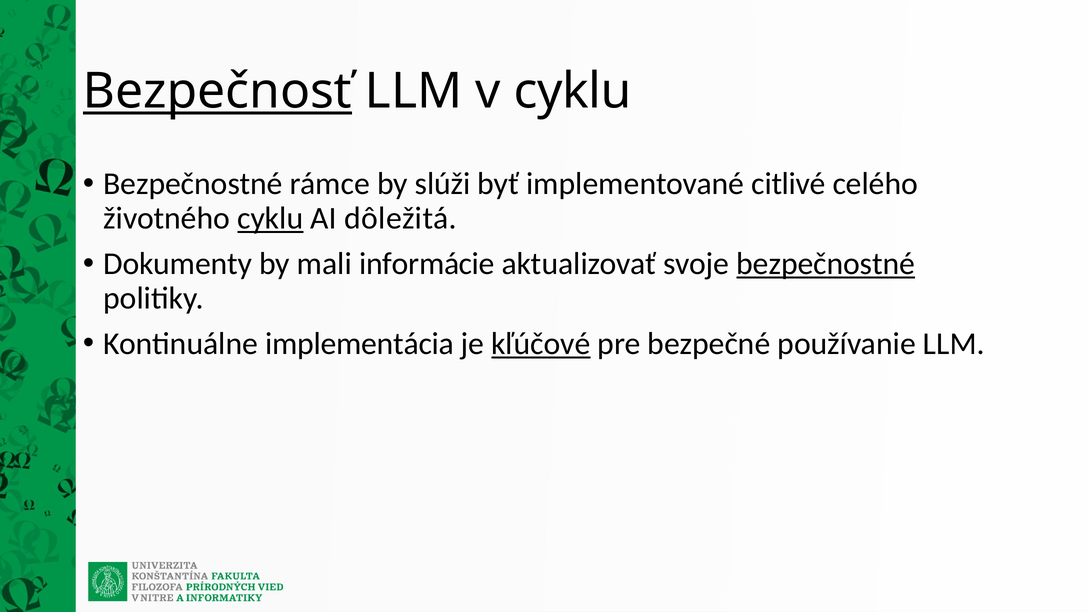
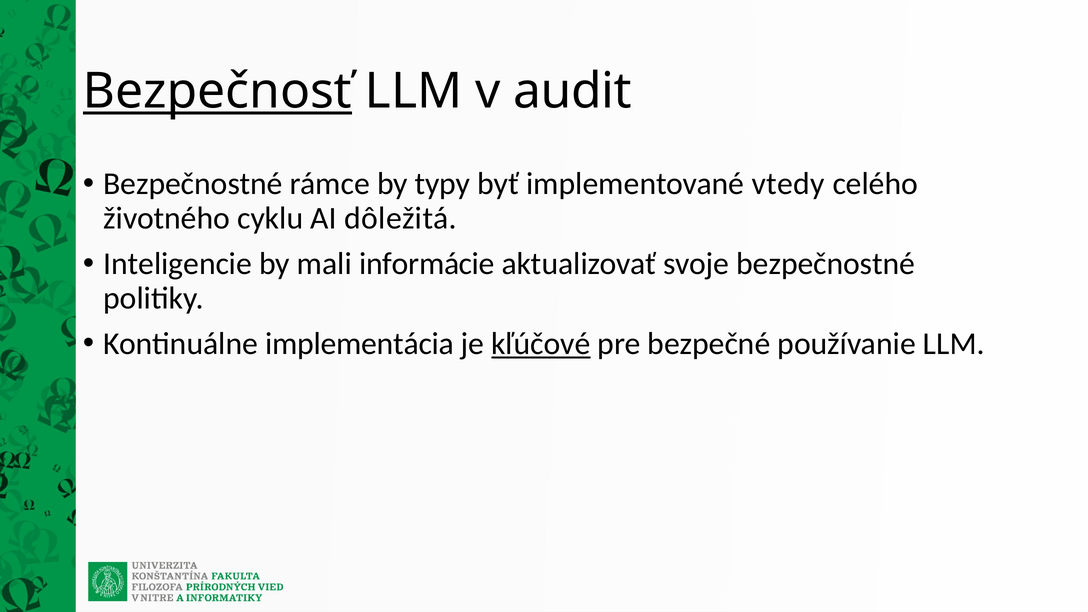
v cyklu: cyklu -> audit
slúži: slúži -> typy
citlivé: citlivé -> vtedy
cyklu at (270, 218) underline: present -> none
Dokumenty: Dokumenty -> Inteligencie
bezpečnostné at (826, 264) underline: present -> none
